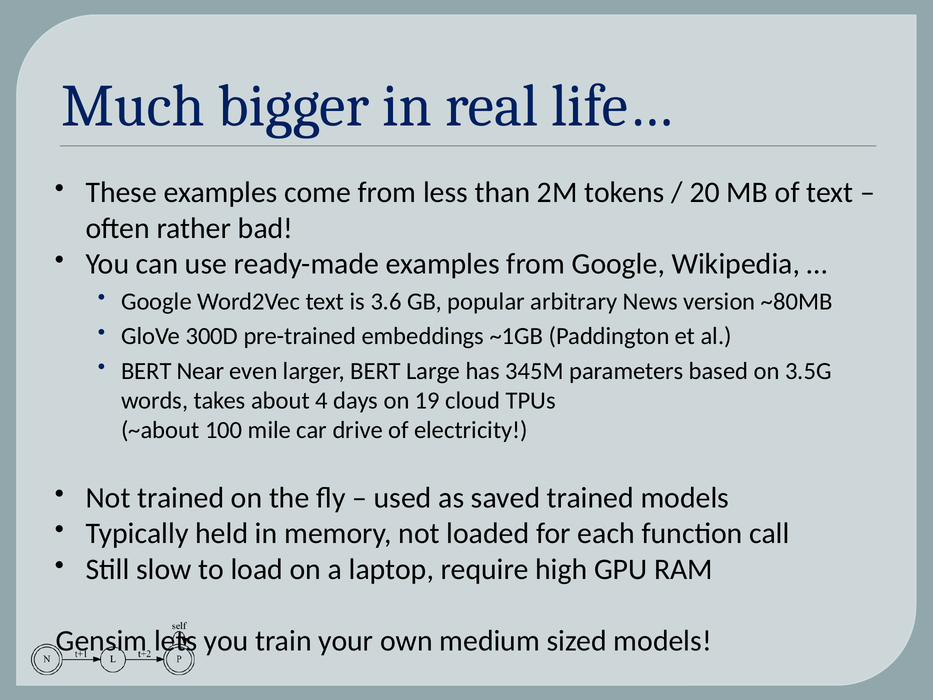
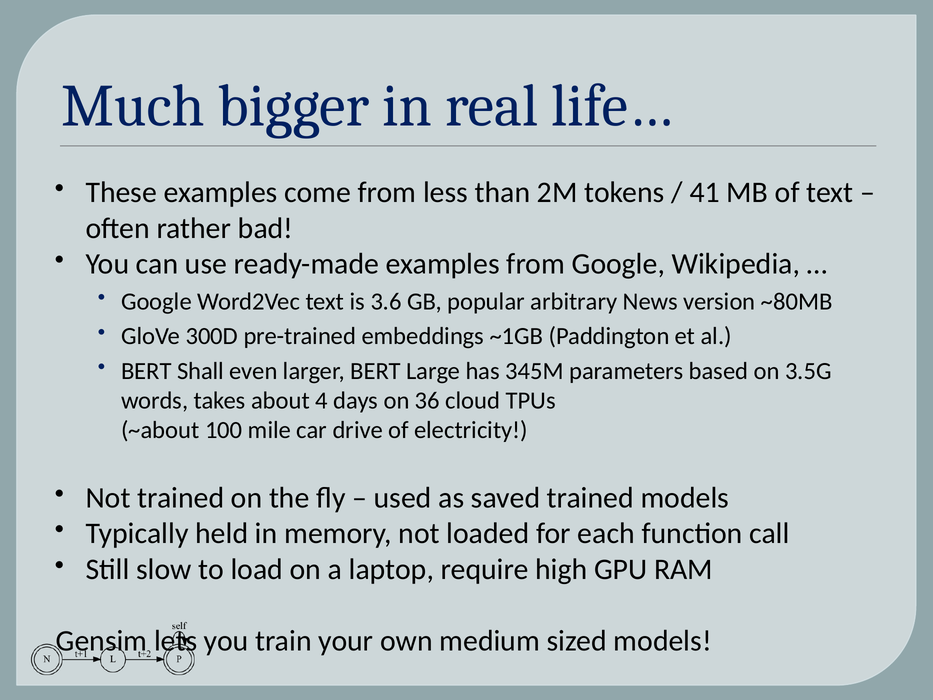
20: 20 -> 41
Near: Near -> Shall
19: 19 -> 36
